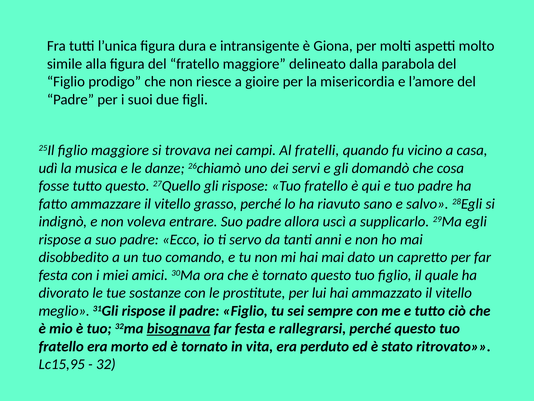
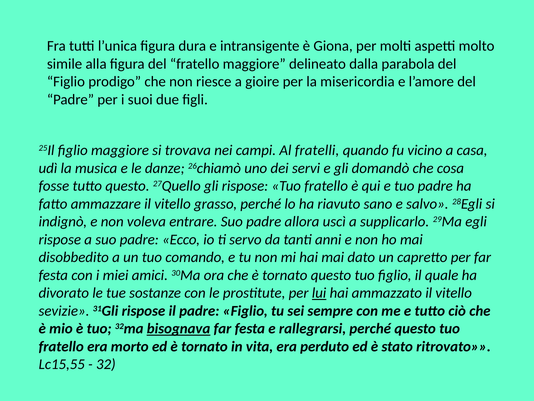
lui underline: none -> present
meglio: meglio -> sevizie
Lc15,95: Lc15,95 -> Lc15,55
